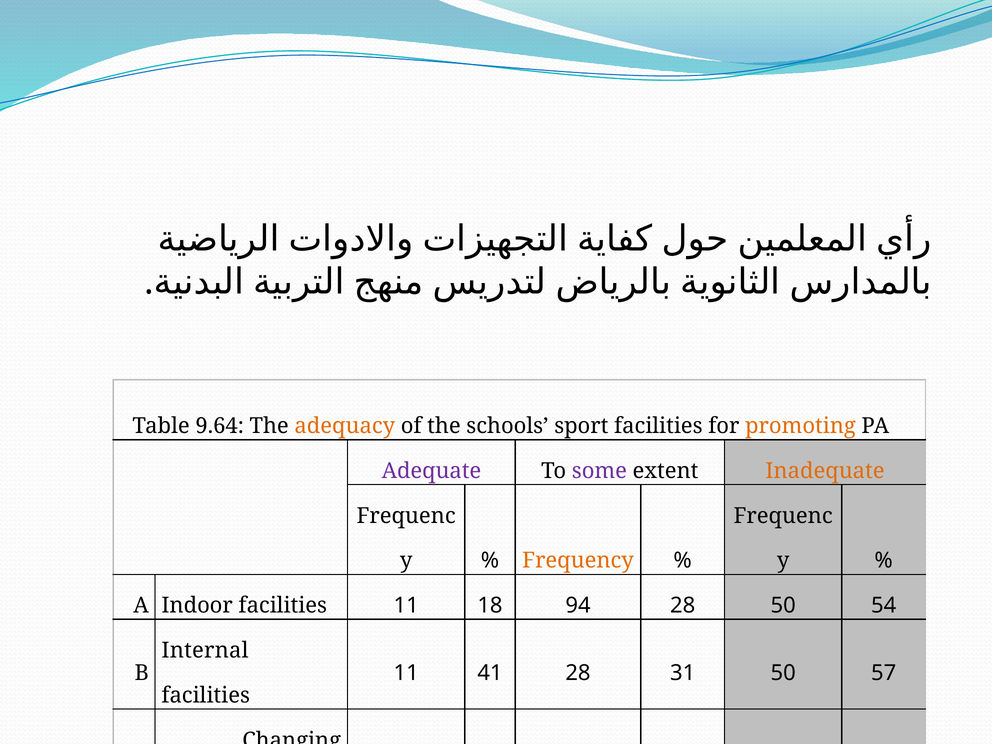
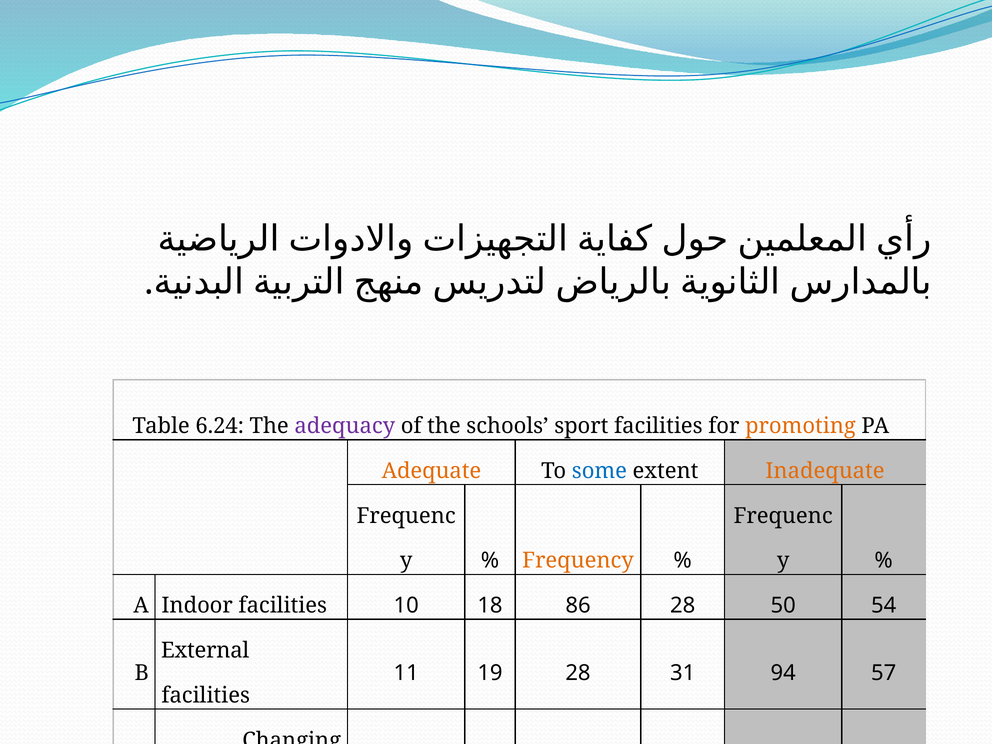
9.64: 9.64 -> 6.24
adequacy colour: orange -> purple
Adequate colour: purple -> orange
some colour: purple -> blue
Indoor facilities 11: 11 -> 10
94: 94 -> 86
Internal: Internal -> External
41: 41 -> 19
31 50: 50 -> 94
